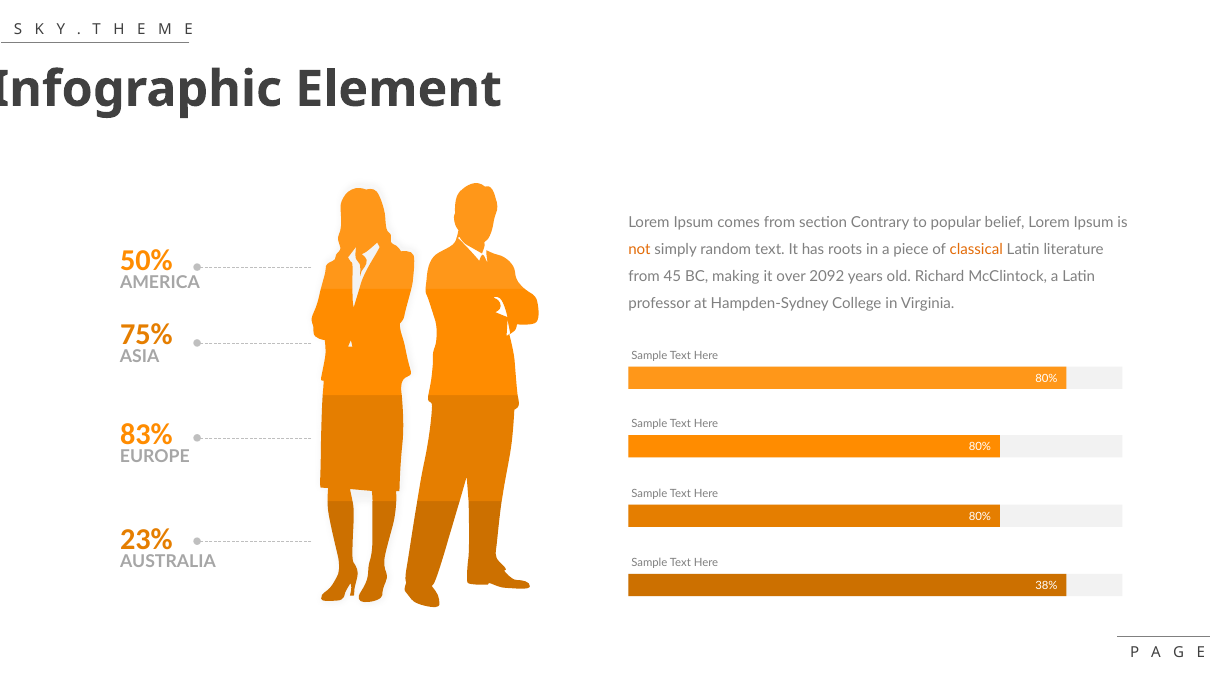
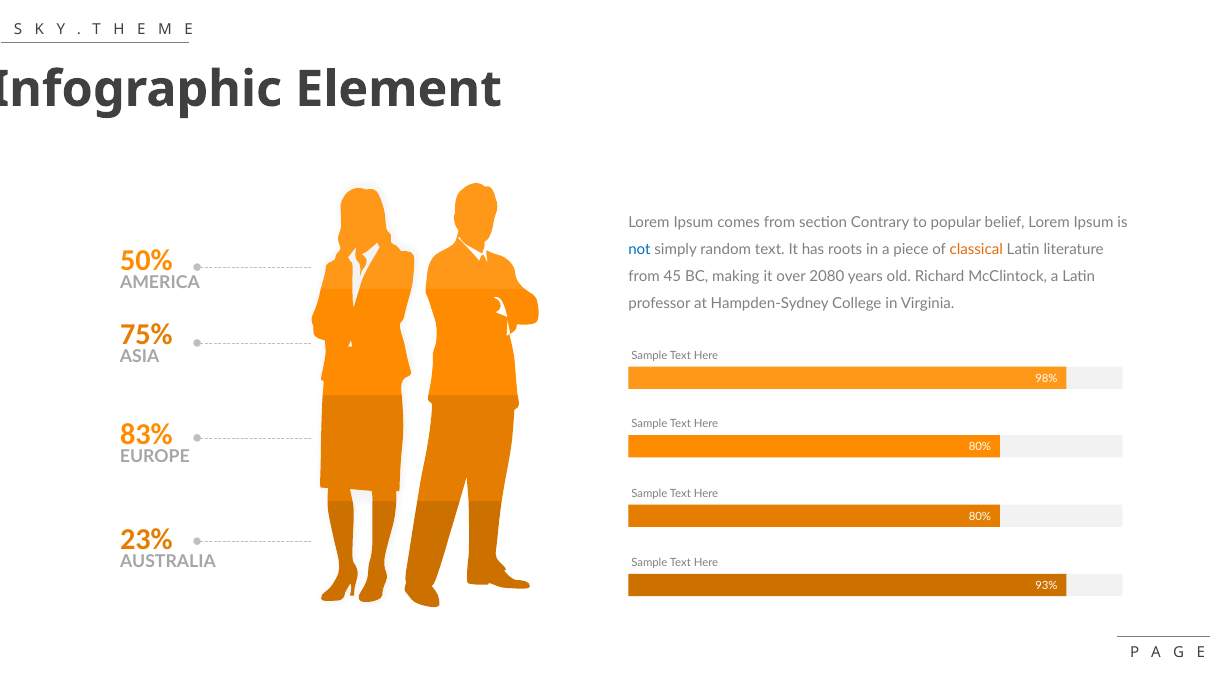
not colour: orange -> blue
2092: 2092 -> 2080
80% at (1046, 379): 80% -> 98%
38%: 38% -> 93%
